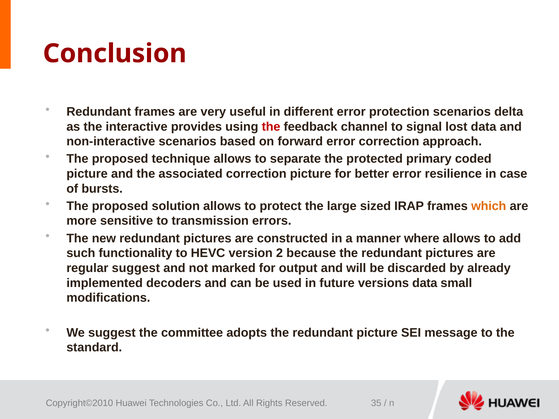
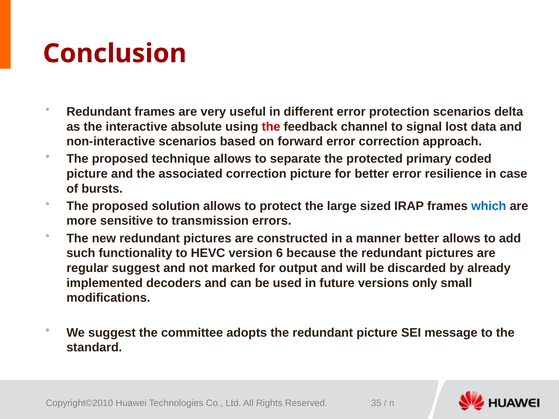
provides: provides -> absolute
which colour: orange -> blue
manner where: where -> better
2: 2 -> 6
versions data: data -> only
